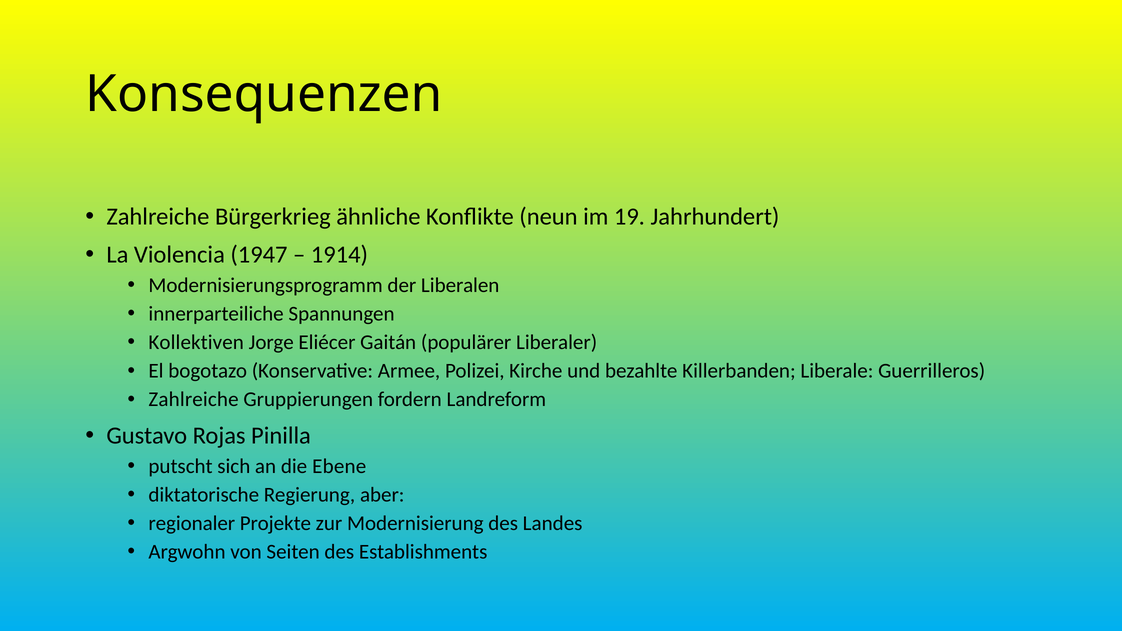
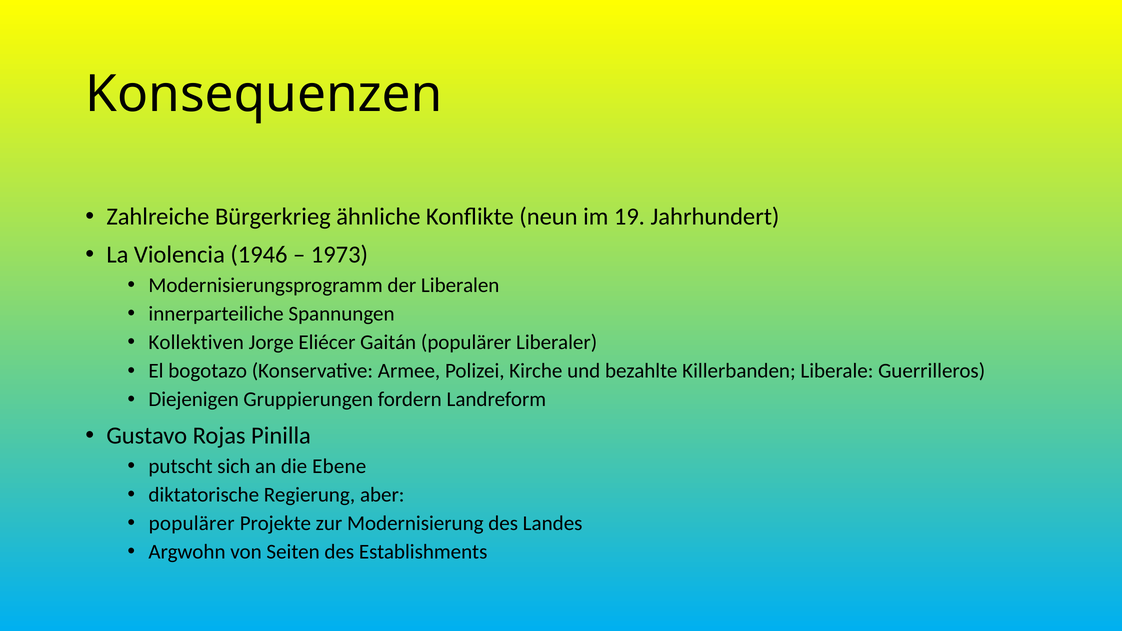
1947: 1947 -> 1946
1914: 1914 -> 1973
Zahlreiche at (194, 399): Zahlreiche -> Diejenigen
regionaler at (192, 523): regionaler -> populärer
